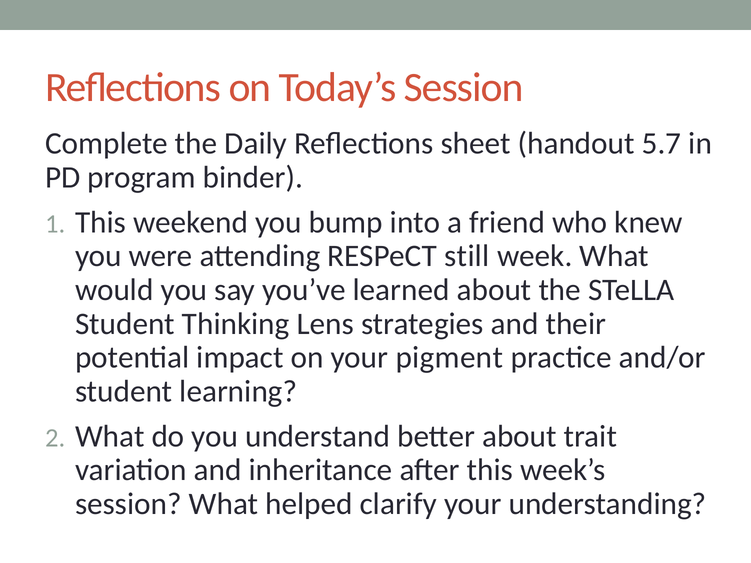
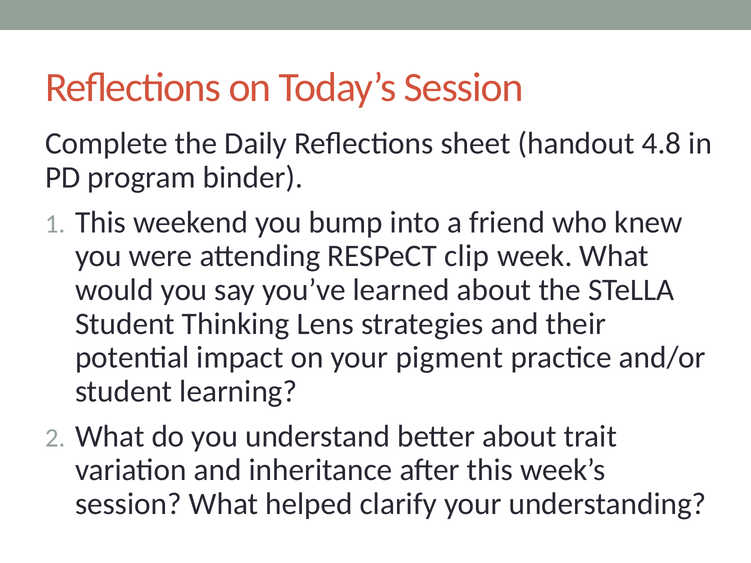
5.7: 5.7 -> 4.8
still: still -> clip
